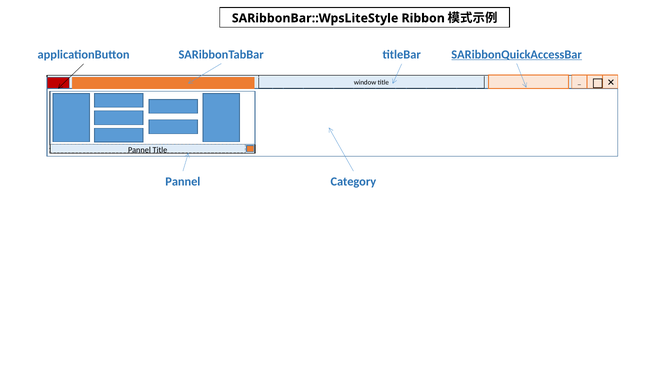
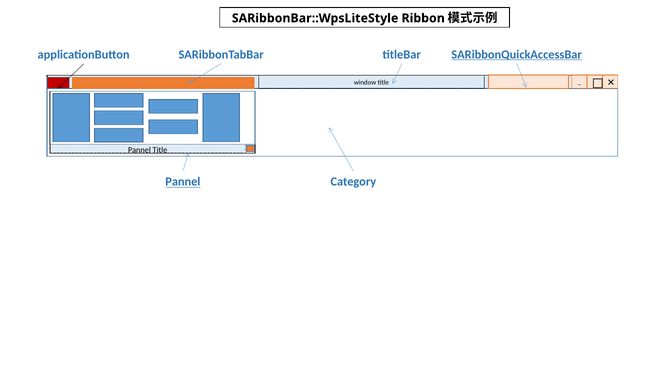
Pannel at (183, 182) underline: none -> present
